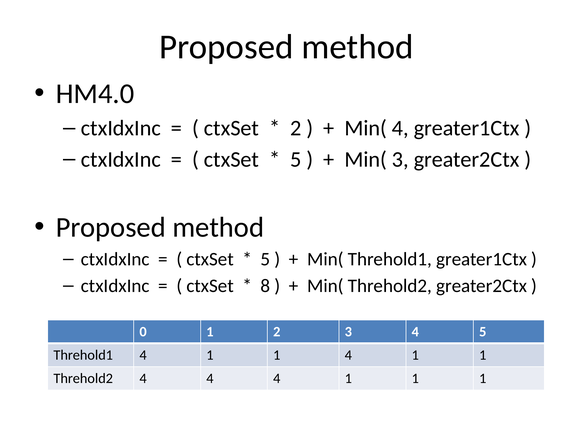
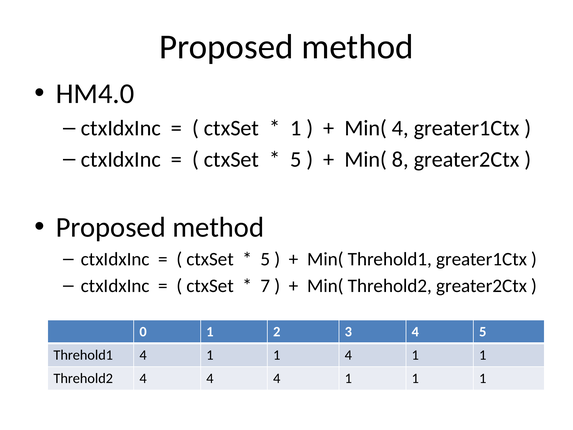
2 at (296, 128): 2 -> 1
Min( 3: 3 -> 8
8: 8 -> 7
